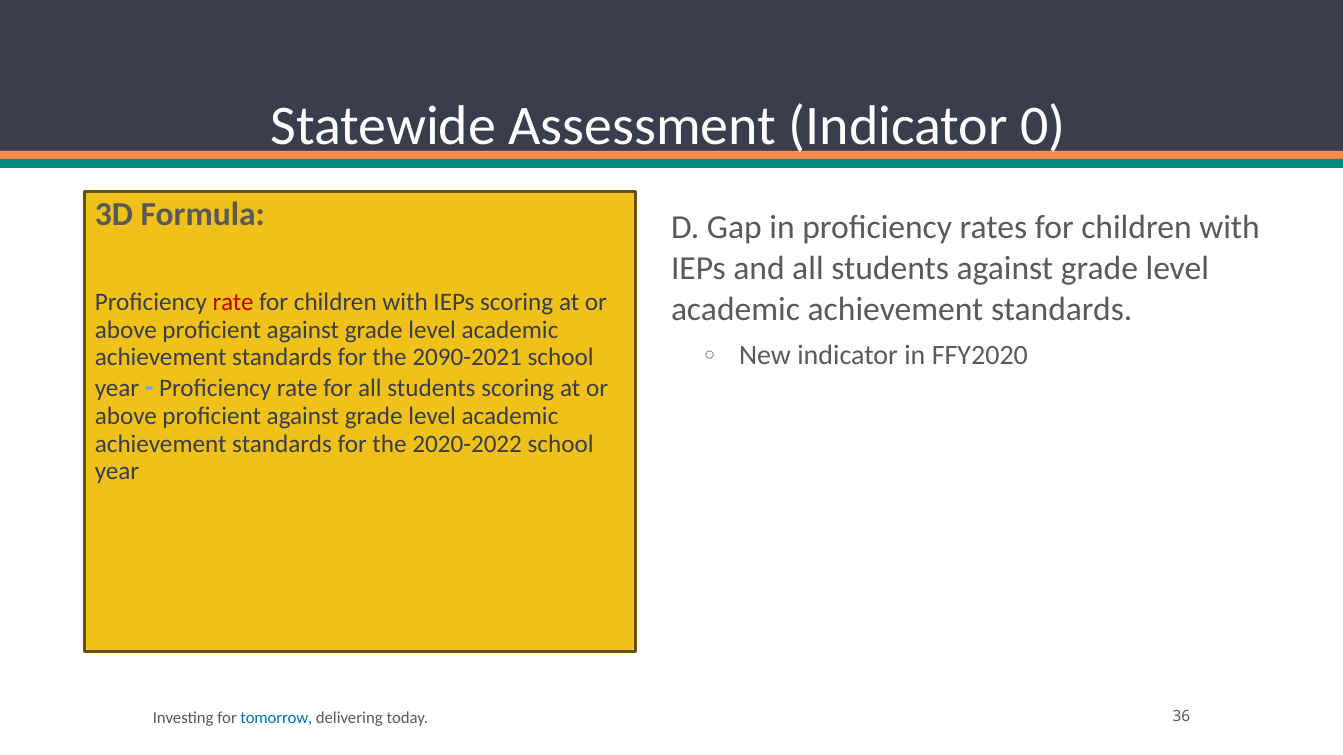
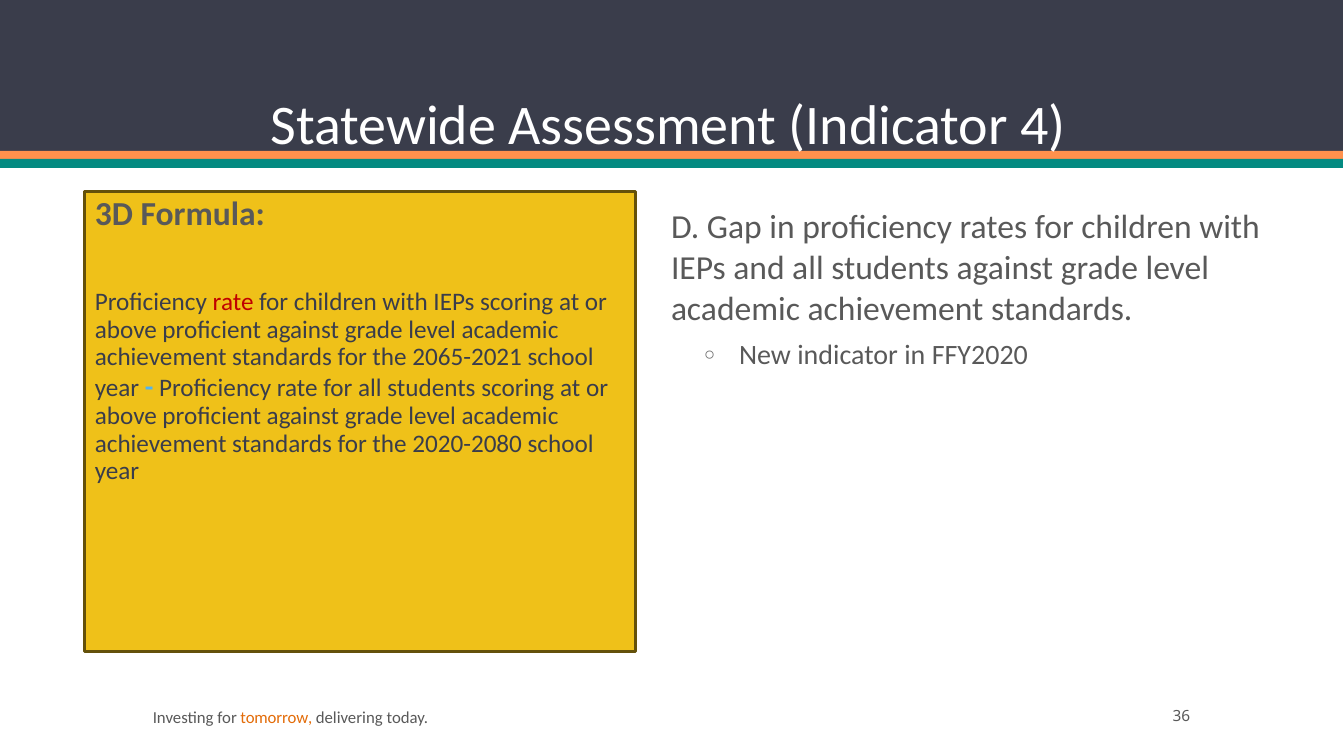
0: 0 -> 4
2090-2021: 2090-2021 -> 2065-2021
2020-2022: 2020-2022 -> 2020-2080
tomorrow colour: blue -> orange
